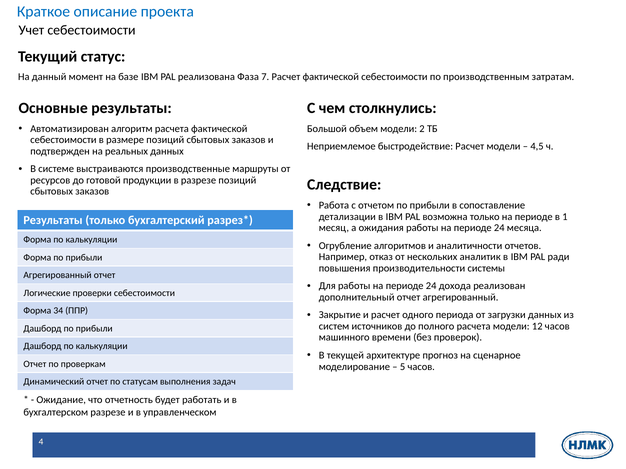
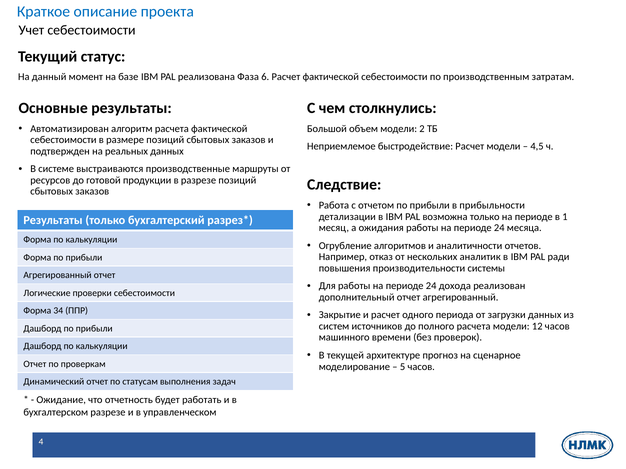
7: 7 -> 6
сопоставление: сопоставление -> прибыльности
